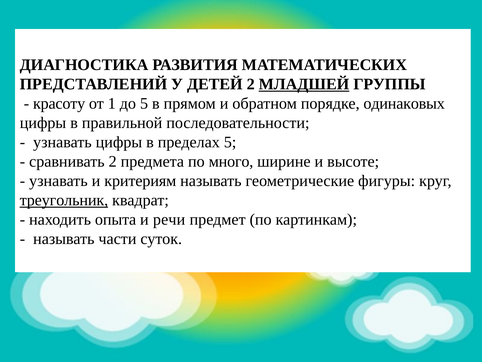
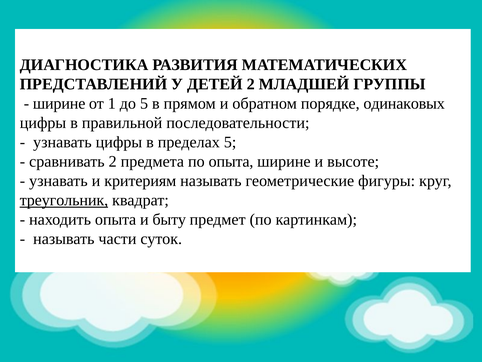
МЛАДШЕЙ underline: present -> none
красоту at (59, 103): красоту -> ширине
по много: много -> опыта
речи: речи -> быту
